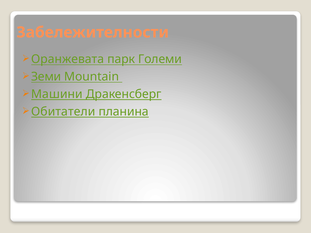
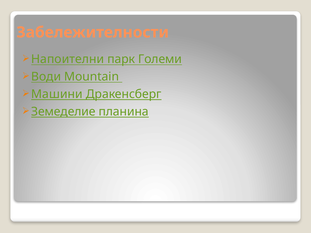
Оранжевата: Оранжевата -> Напоителни
Земи: Земи -> Води
Обитатели: Обитатели -> Земеделие
